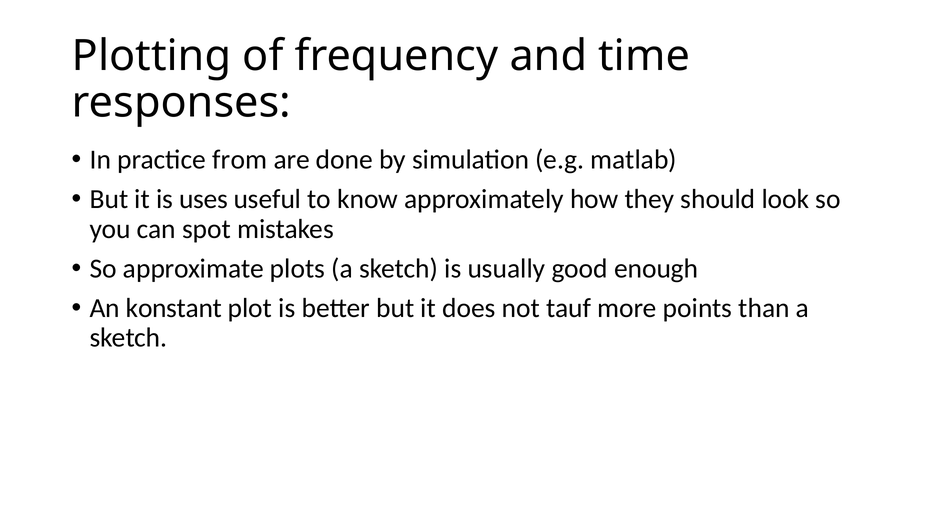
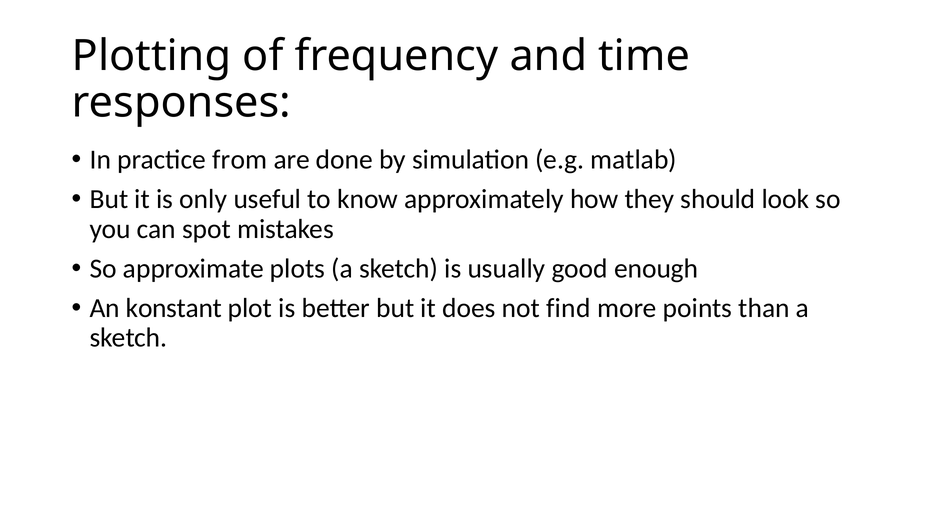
uses: uses -> only
tauf: tauf -> find
